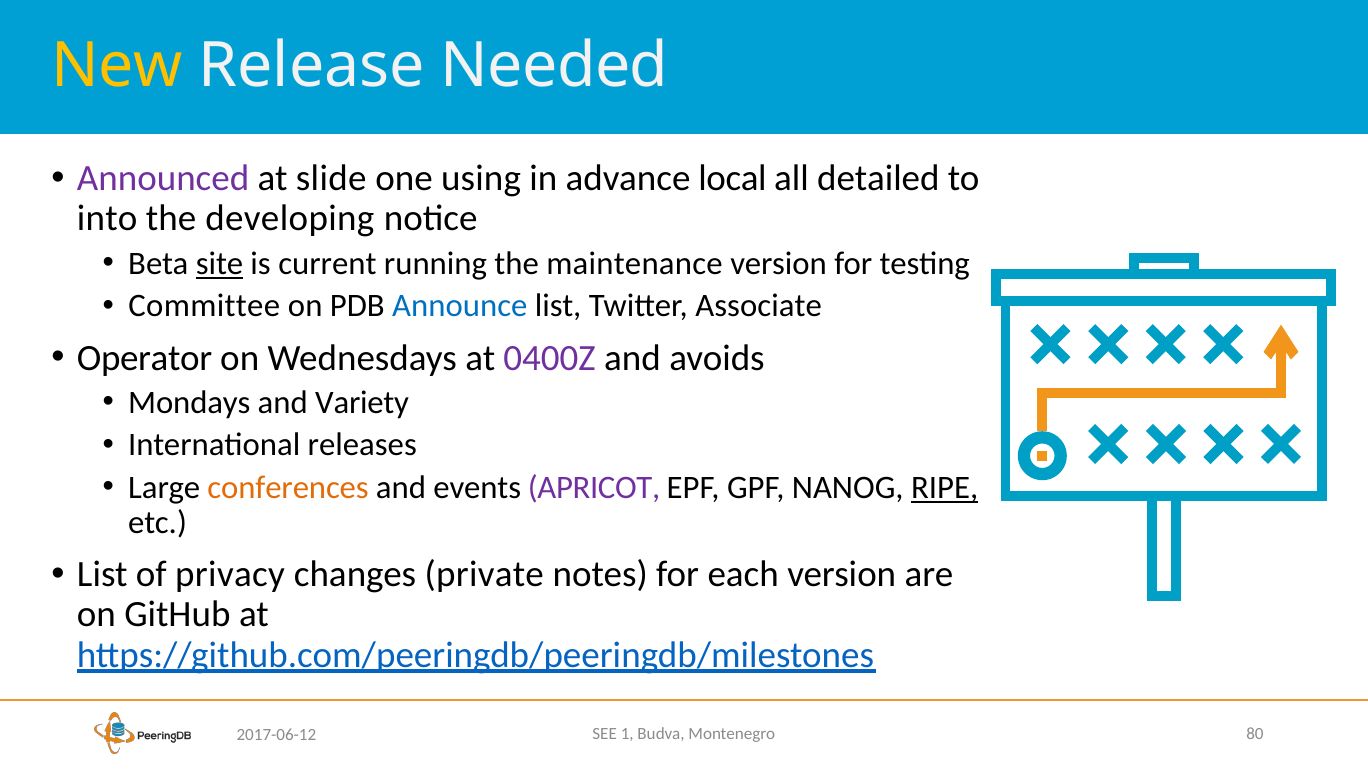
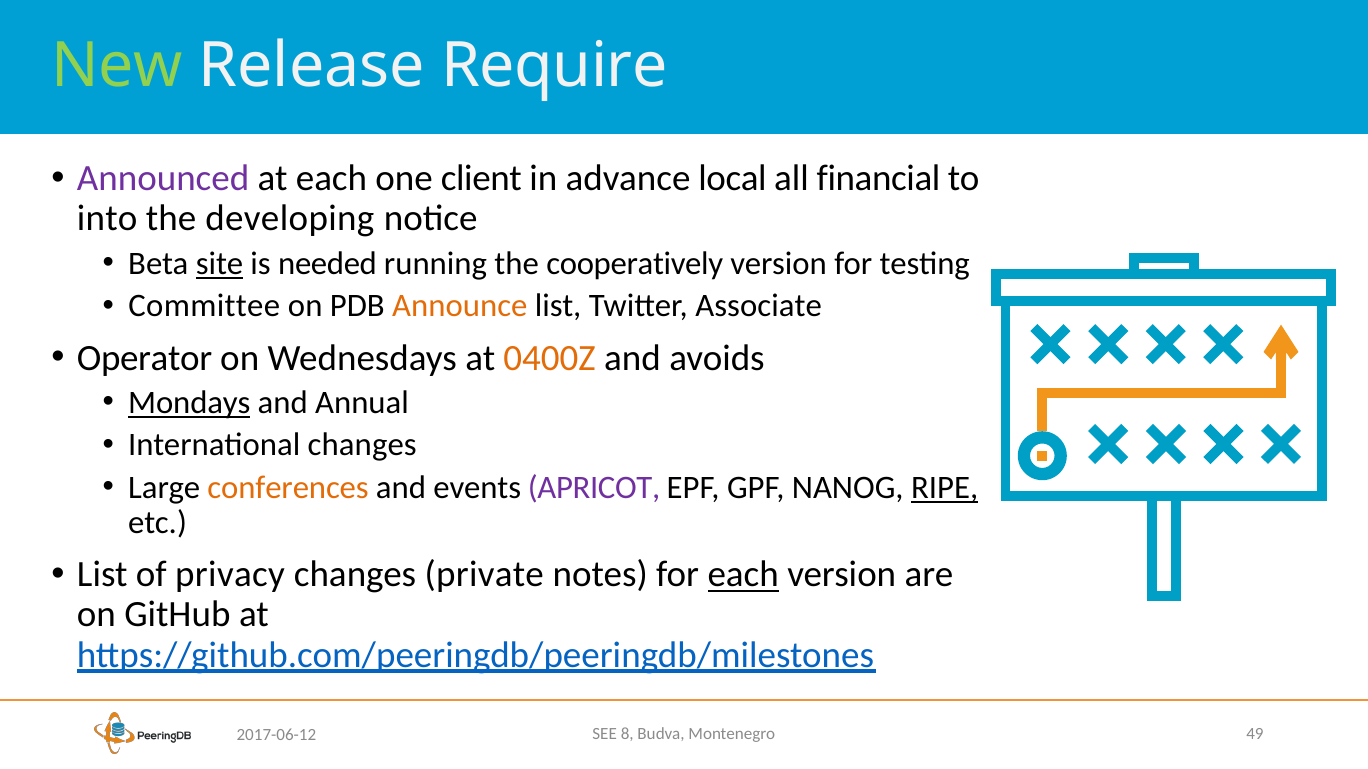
New colour: yellow -> light green
Needed: Needed -> Require
at slide: slide -> each
using: using -> client
detailed: detailed -> financial
current: current -> needed
maintenance: maintenance -> cooperatively
Announce colour: blue -> orange
0400Z colour: purple -> orange
Mondays underline: none -> present
Variety: Variety -> Annual
International releases: releases -> changes
each at (743, 575) underline: none -> present
1: 1 -> 8
80: 80 -> 49
